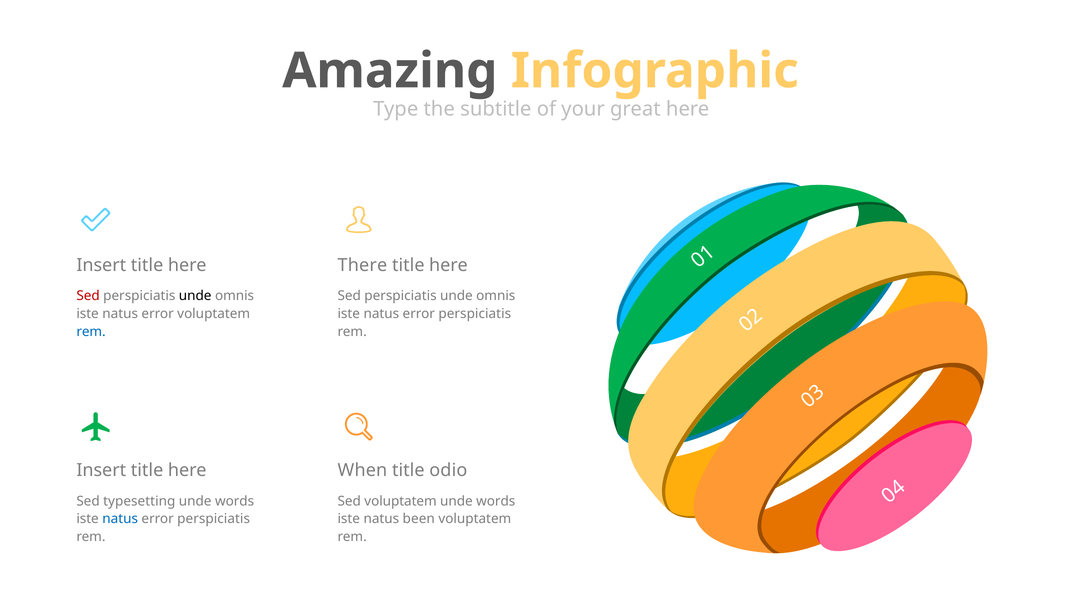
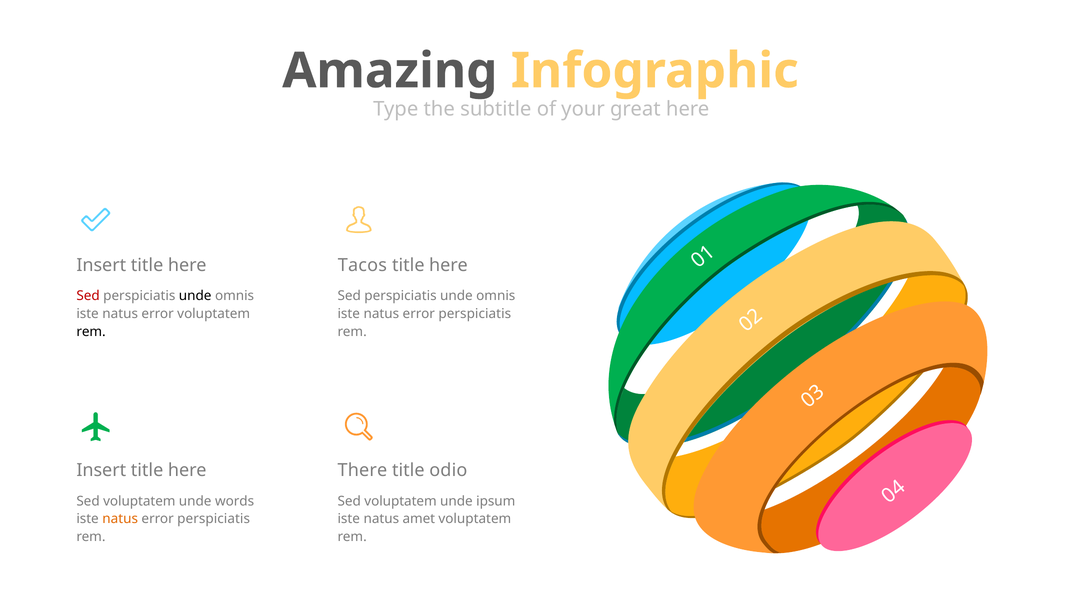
There: There -> Tacos
rem at (91, 332) colour: blue -> black
When: When -> There
typesetting at (139, 501): typesetting -> voluptatem
words at (496, 501): words -> ipsum
natus at (120, 519) colour: blue -> orange
been: been -> amet
